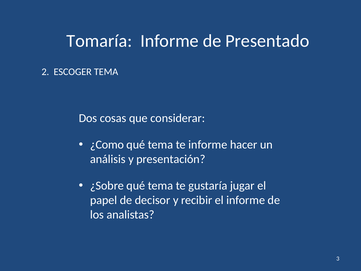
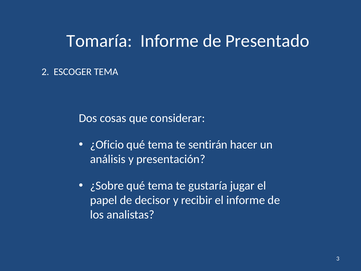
¿Como: ¿Como -> ¿Oficio
te informe: informe -> sentirán
